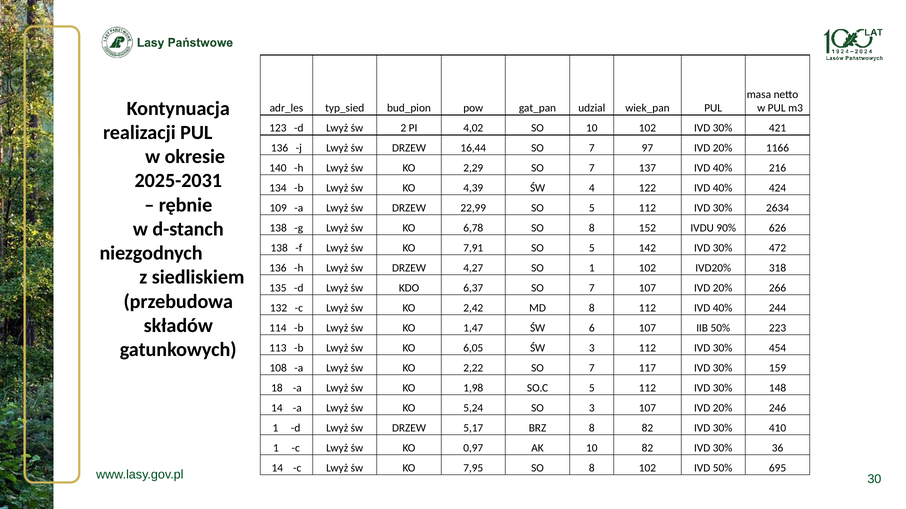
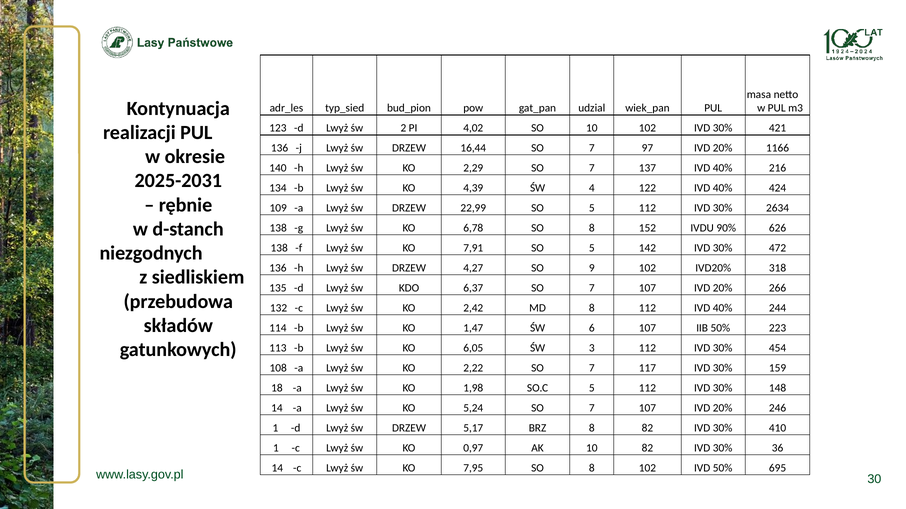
SO 1: 1 -> 9
5,24 SO 3: 3 -> 7
